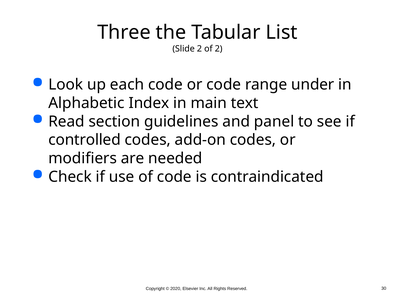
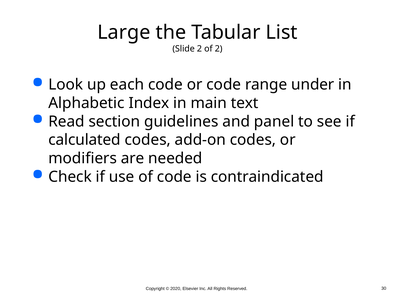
Three: Three -> Large
controlled: controlled -> calculated
